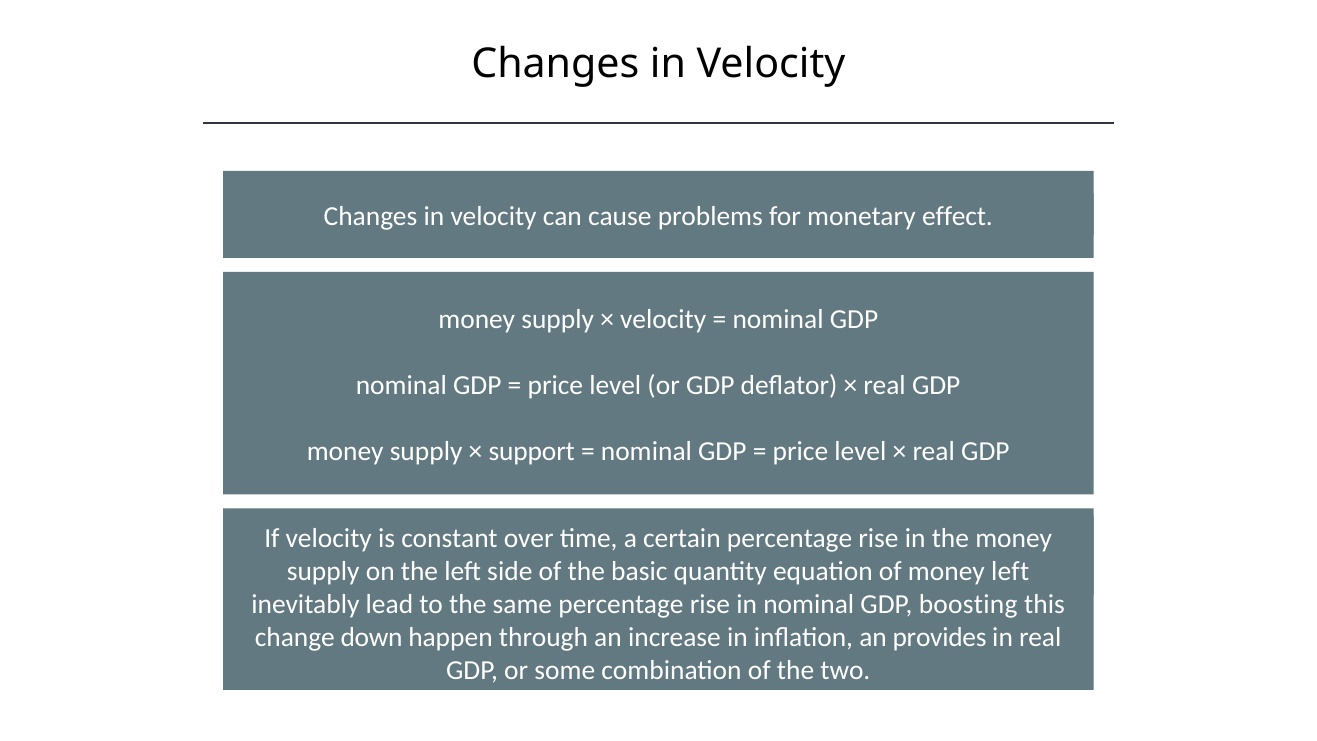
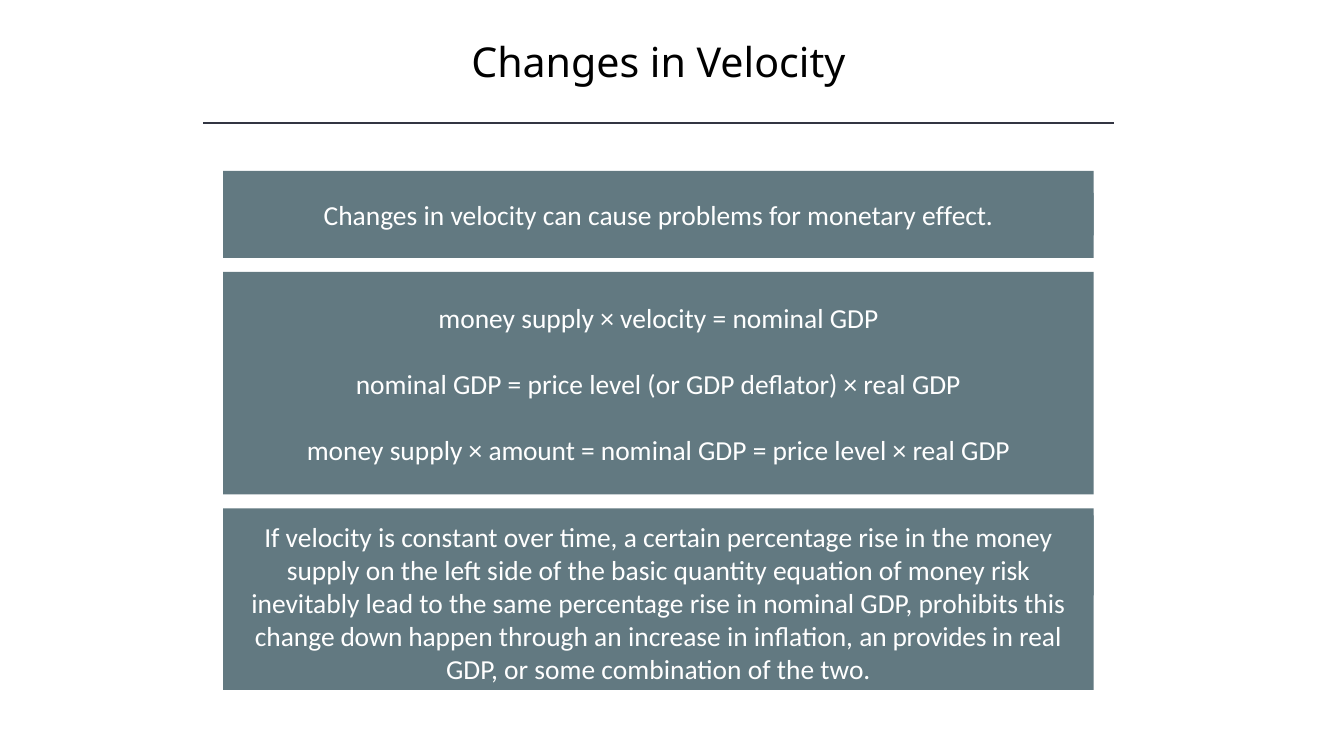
support: support -> amount
money left: left -> risk
boosting: boosting -> prohibits
